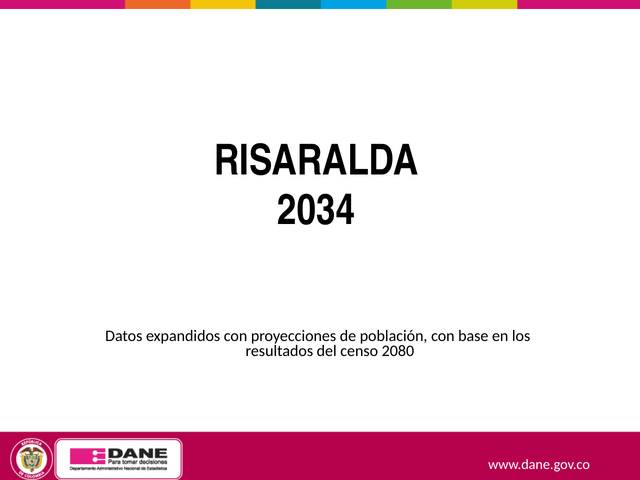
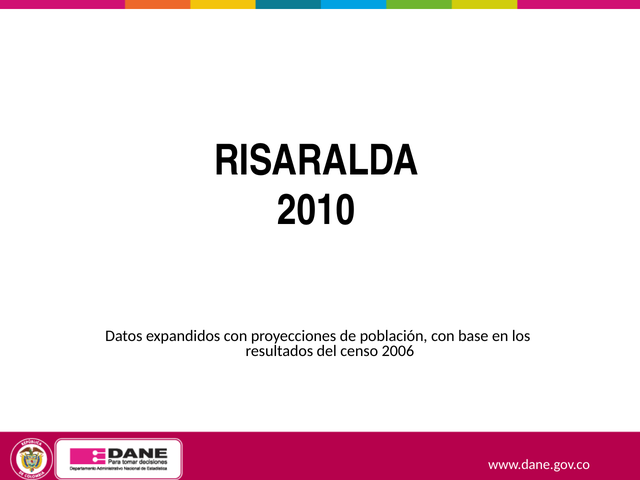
2034: 2034 -> 2010
2080: 2080 -> 2006
